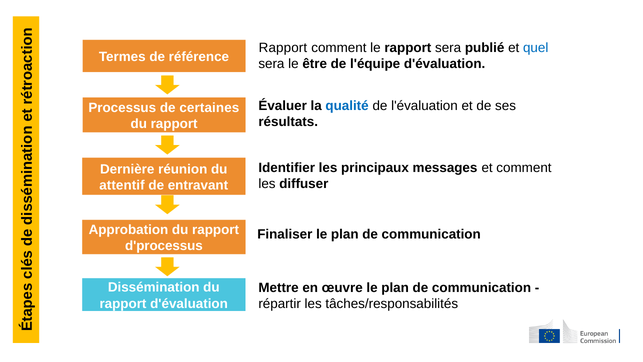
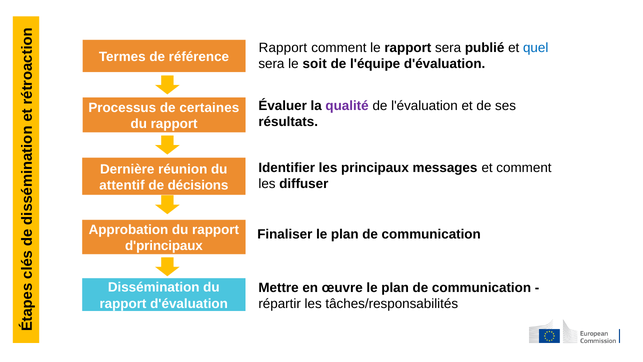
être: être -> soit
qualité colour: blue -> purple
entravant: entravant -> décisions
d'processus: d'processus -> d'principaux
